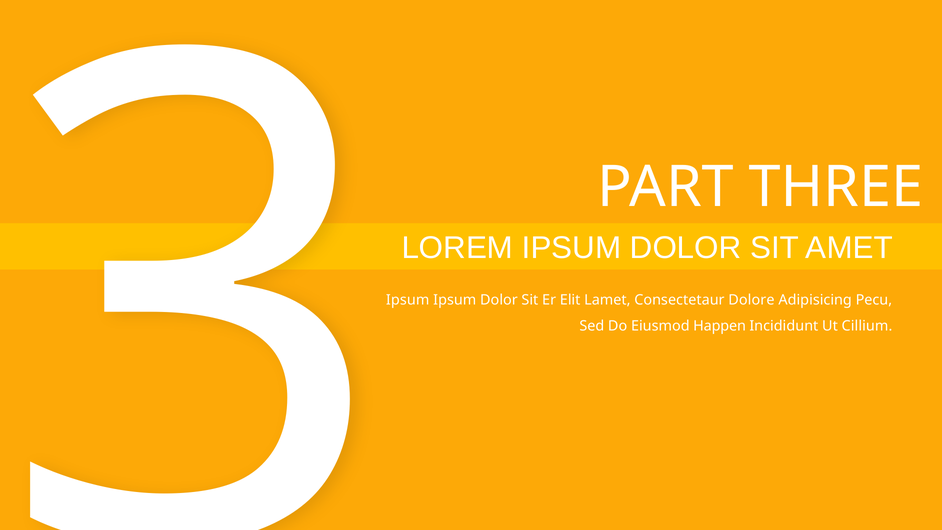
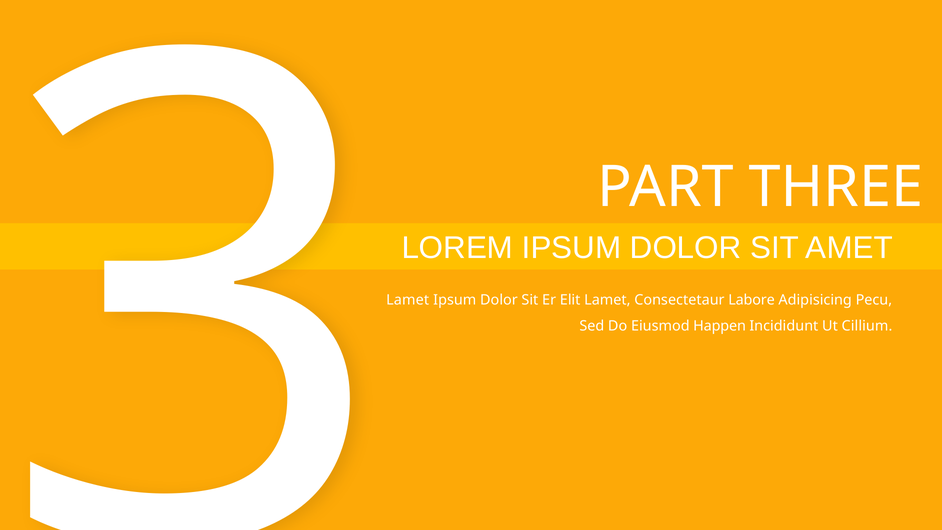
Ipsum at (408, 300): Ipsum -> Lamet
Dolore: Dolore -> Labore
